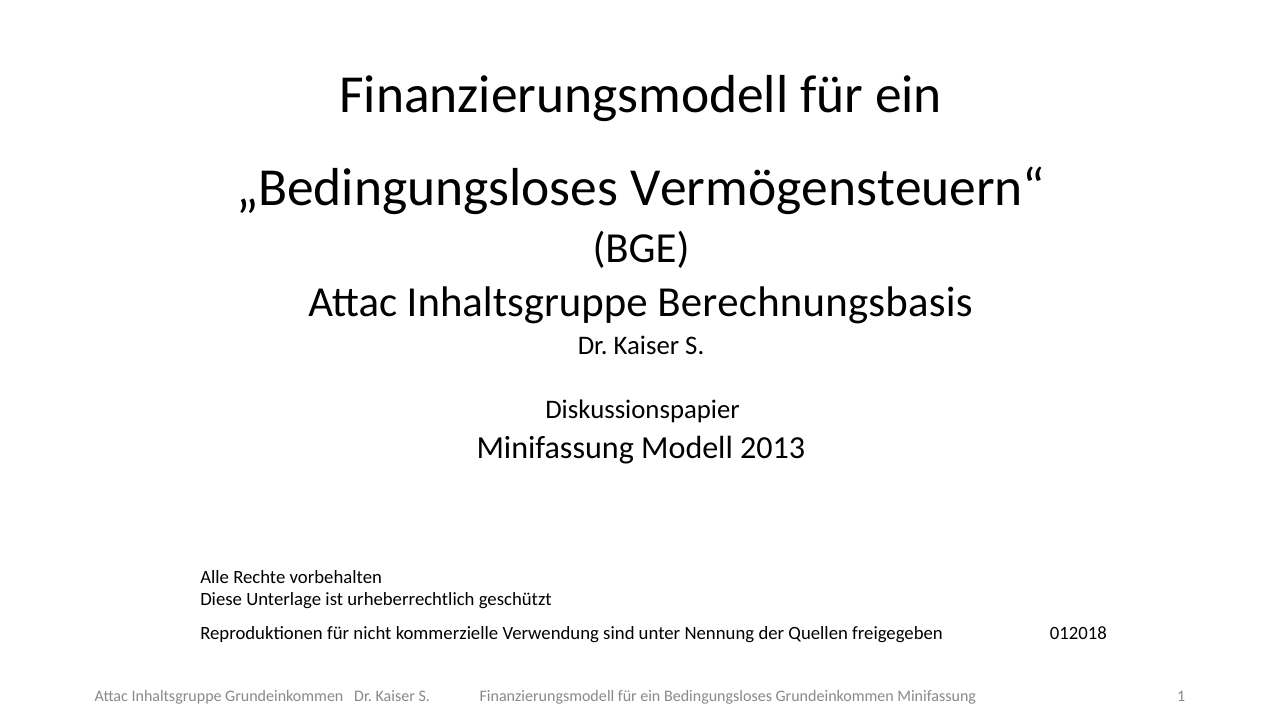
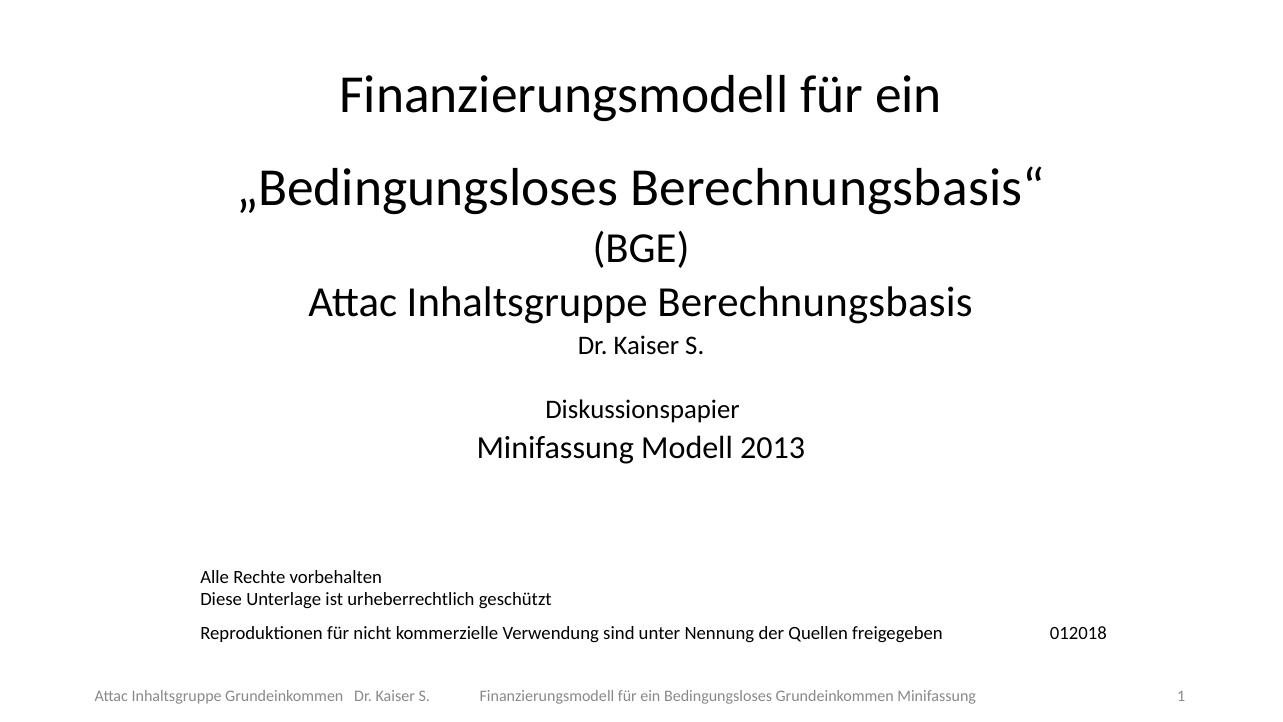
Vermögensteuern“: Vermögensteuern“ -> Berechnungsbasis“
